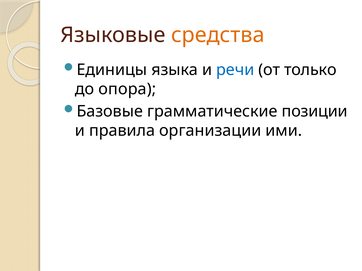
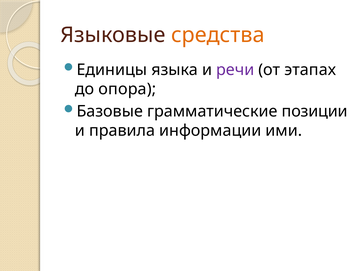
речи colour: blue -> purple
только: только -> этапах
организации: организации -> информации
